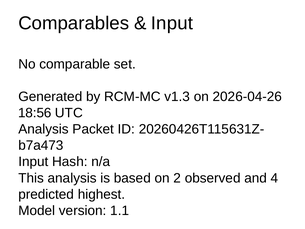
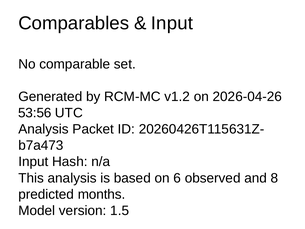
v1.3: v1.3 -> v1.2
18:56: 18:56 -> 53:56
2: 2 -> 6
4: 4 -> 8
highest: highest -> months
1.1: 1.1 -> 1.5
